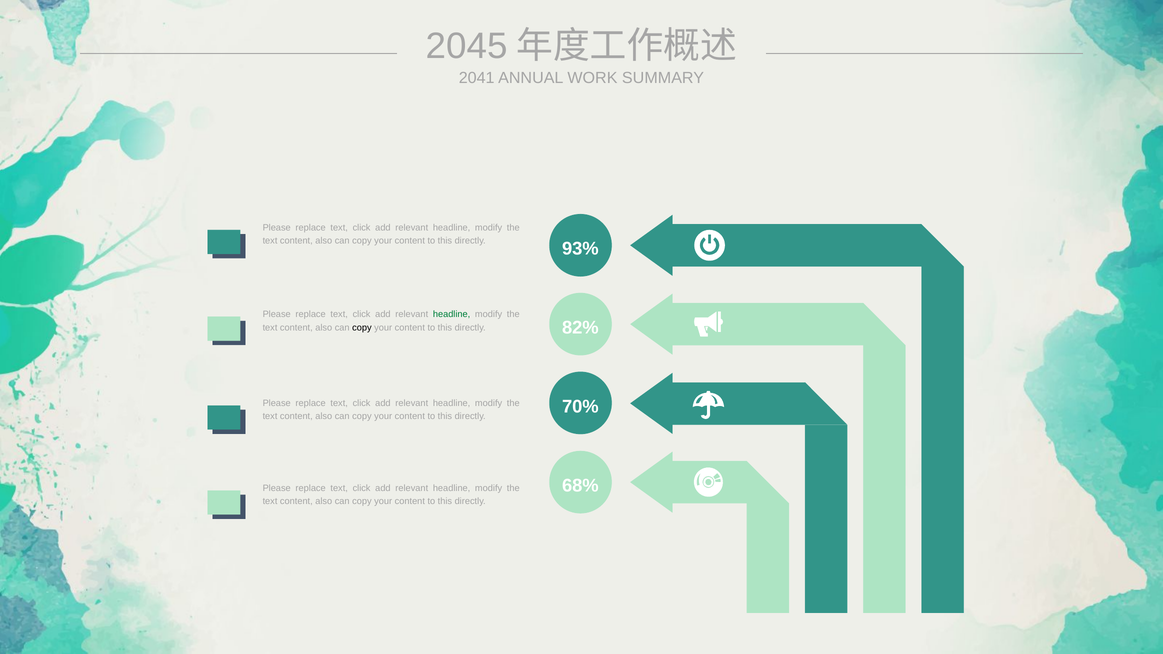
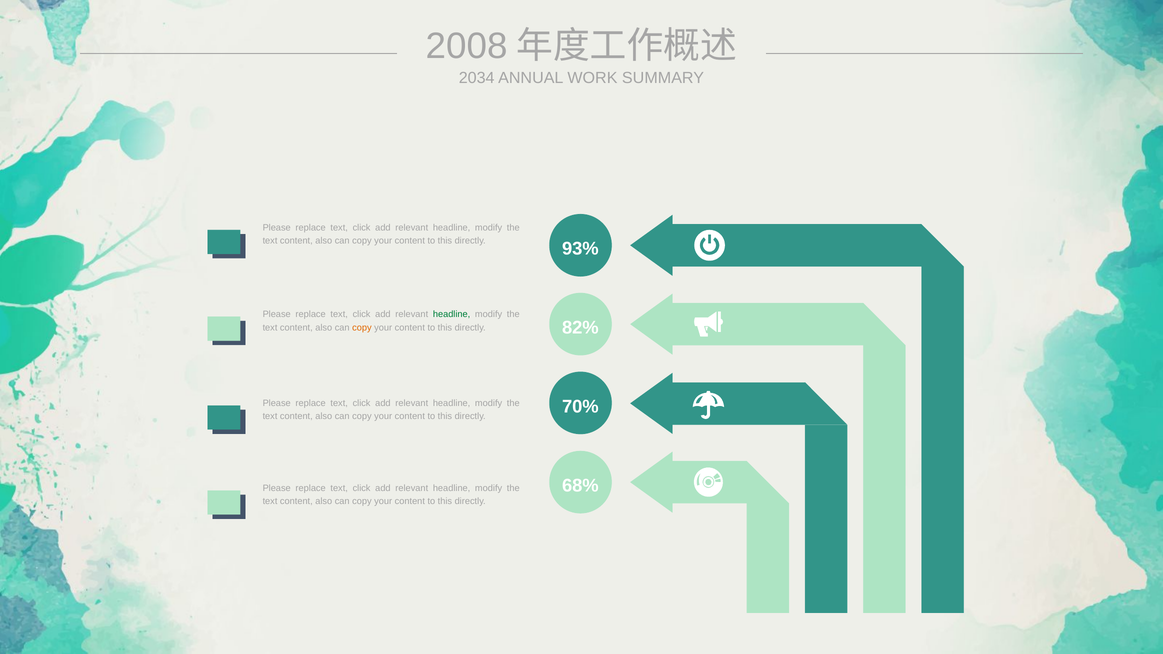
2045: 2045 -> 2008
2041: 2041 -> 2034
copy at (362, 328) colour: black -> orange
